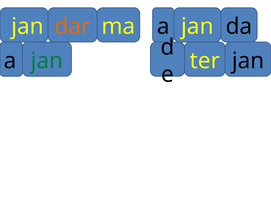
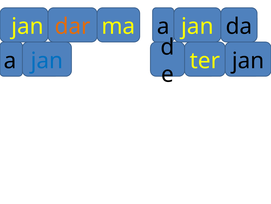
jan at (47, 60) colour: green -> blue
